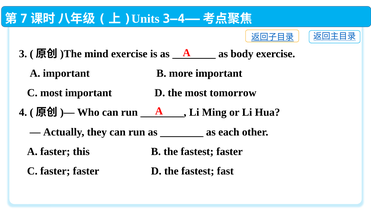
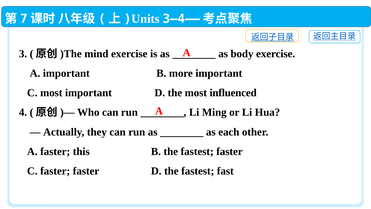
tomorrow: tomorrow -> influenced
